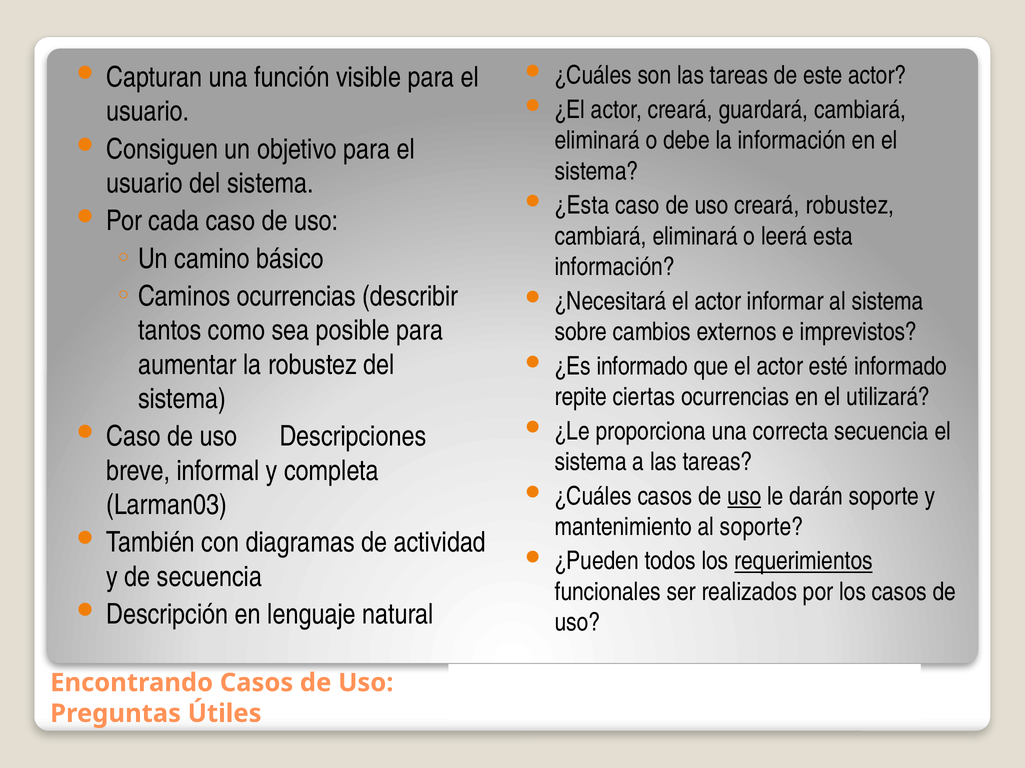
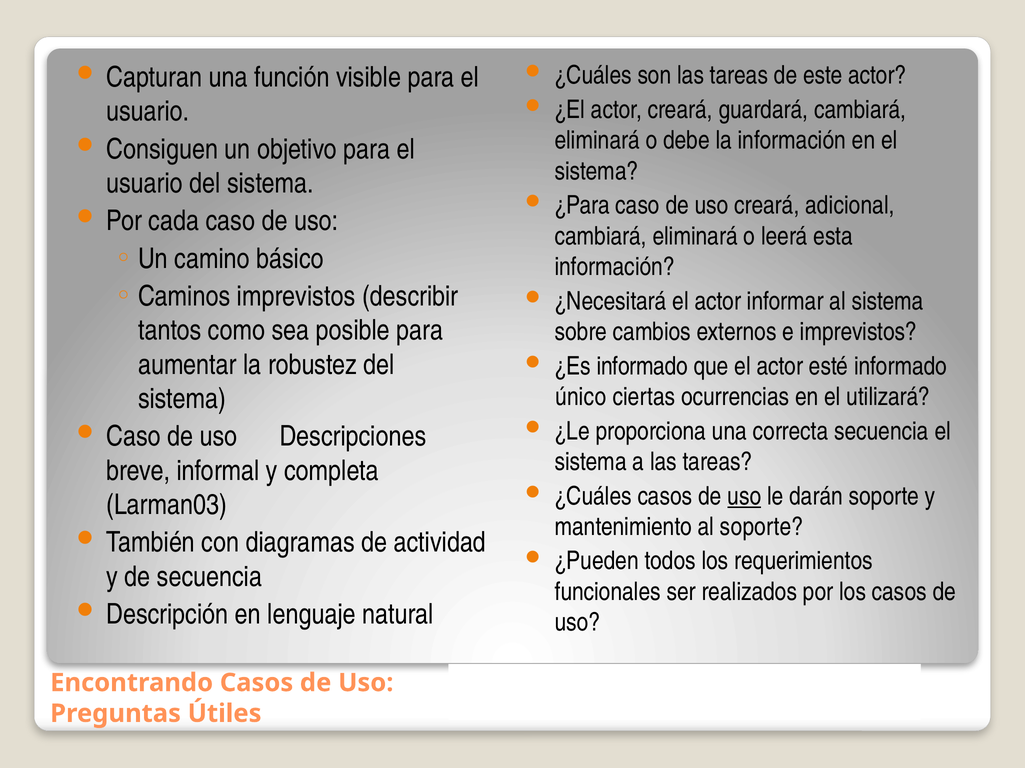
¿Esta: ¿Esta -> ¿Para
creará robustez: robustez -> adicional
ocurrencias at (296, 297): ocurrencias -> imprevistos
repite: repite -> único
requerimientos underline: present -> none
